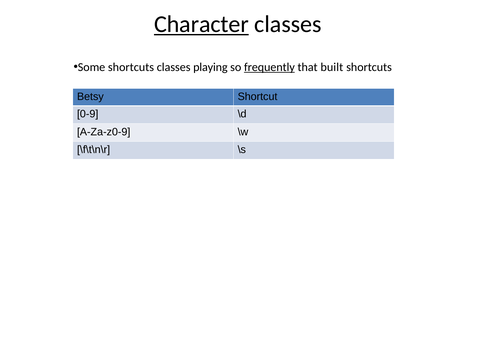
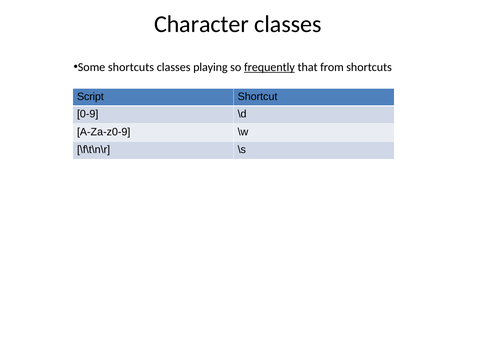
Character underline: present -> none
built: built -> from
Betsy: Betsy -> Script
